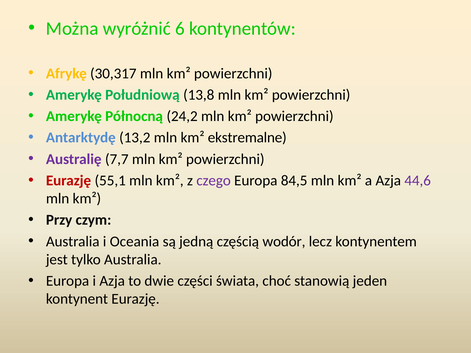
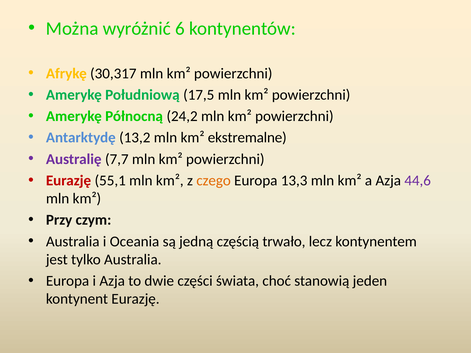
13,8: 13,8 -> 17,5
czego colour: purple -> orange
84,5: 84,5 -> 13,3
wodór: wodór -> trwało
